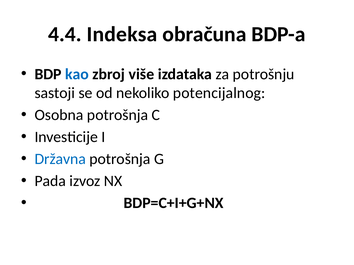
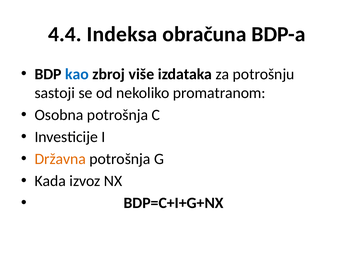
potencijalnog: potencijalnog -> promatranom
Državna colour: blue -> orange
Pada: Pada -> Kada
